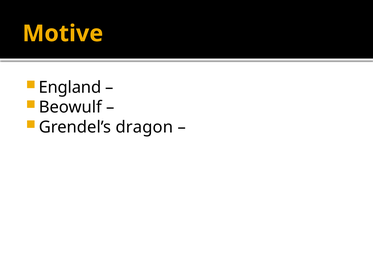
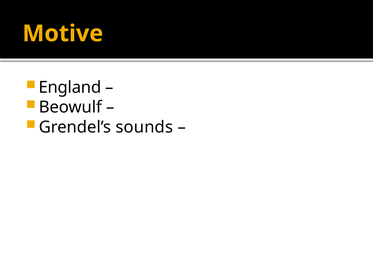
dragon: dragon -> sounds
